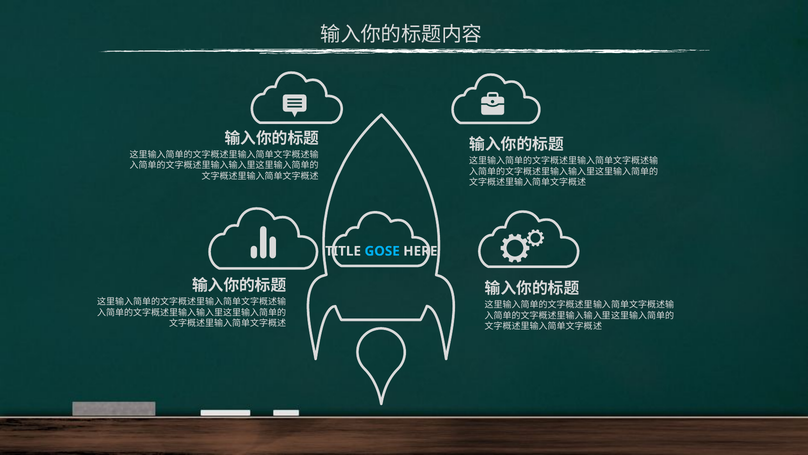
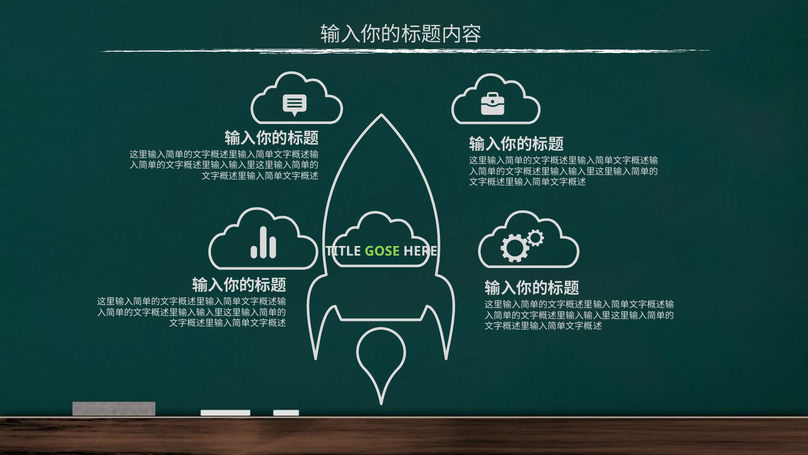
GOSE colour: light blue -> light green
